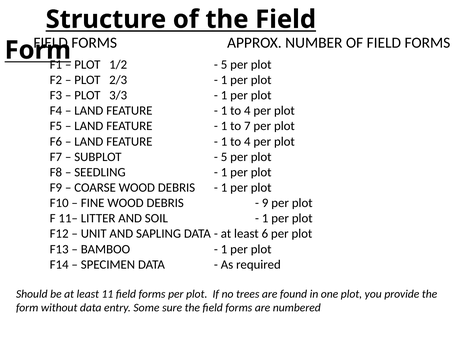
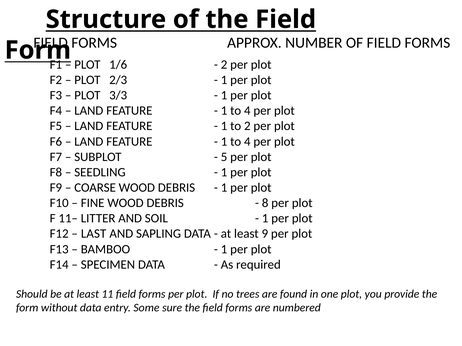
1/2: 1/2 -> 1/6
5 at (224, 65): 5 -> 2
to 7: 7 -> 2
9: 9 -> 8
UNIT: UNIT -> LAST
6: 6 -> 9
